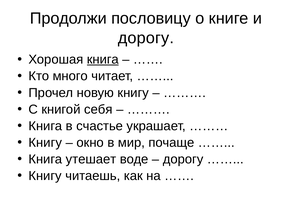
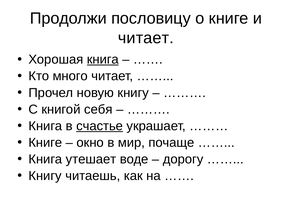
дорогу at (146, 38): дорогу -> читает
счастье underline: none -> present
Книгу at (45, 143): Книгу -> Книге
